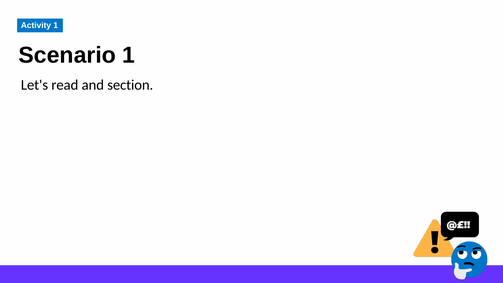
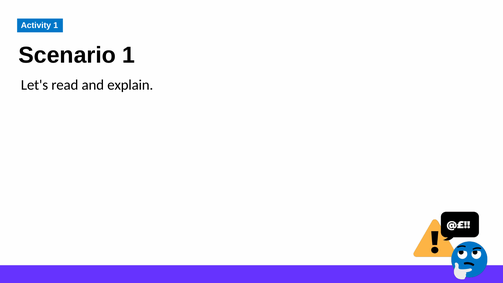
section: section -> explain
